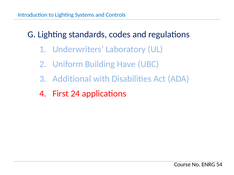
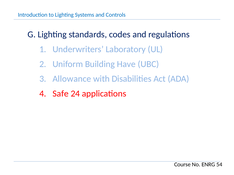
Additional: Additional -> Allowance
First: First -> Safe
